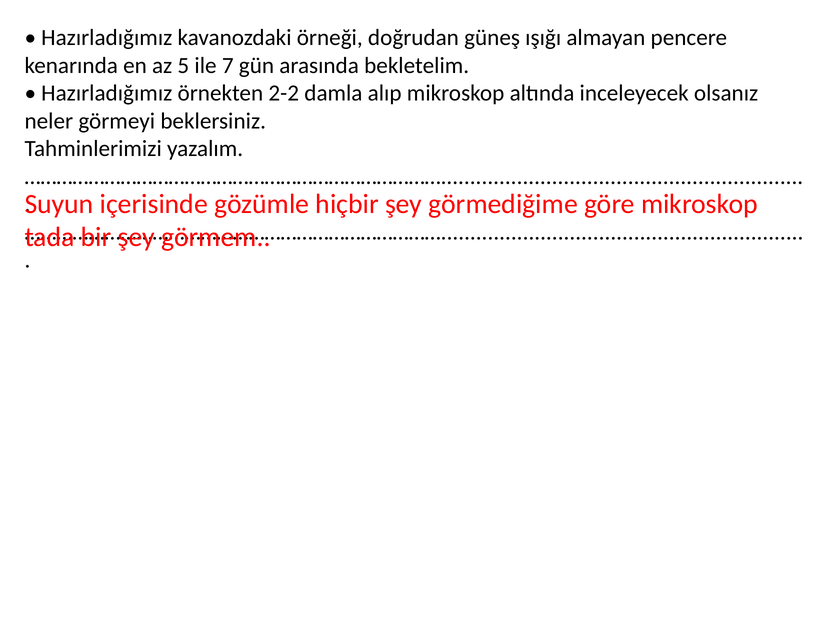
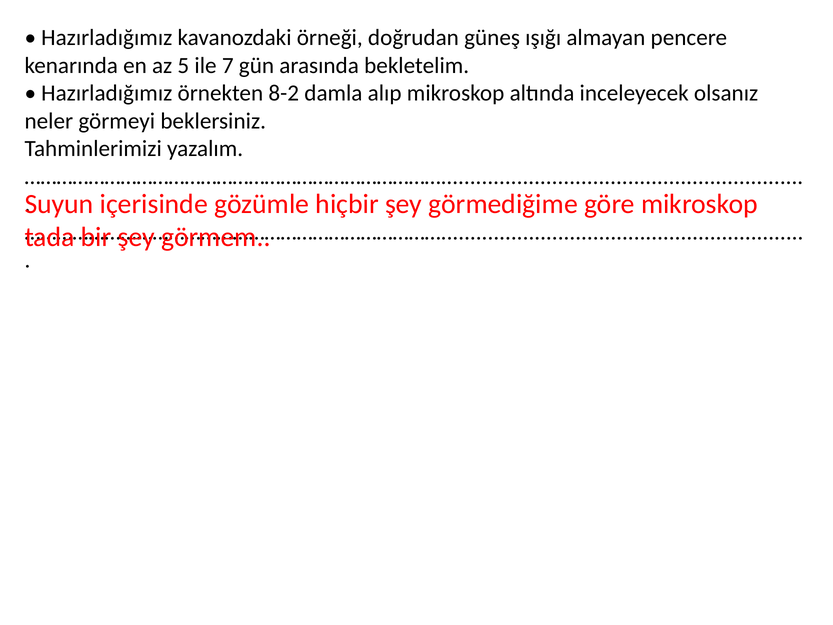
2-2: 2-2 -> 8-2
